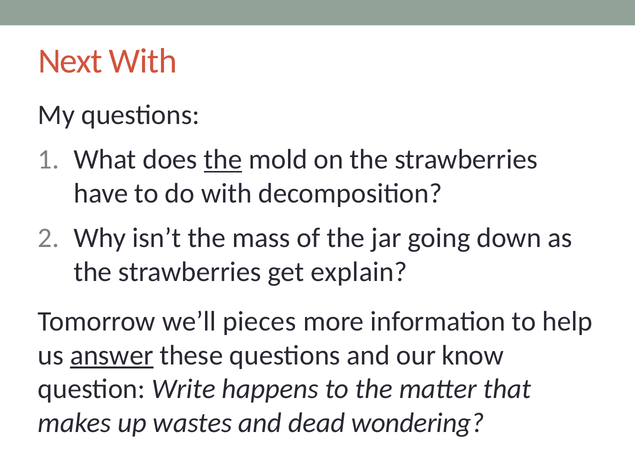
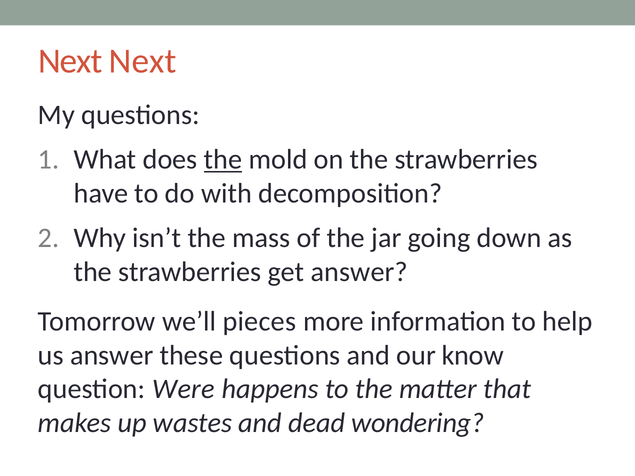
Next With: With -> Next
get explain: explain -> answer
answer at (112, 356) underline: present -> none
Write: Write -> Were
